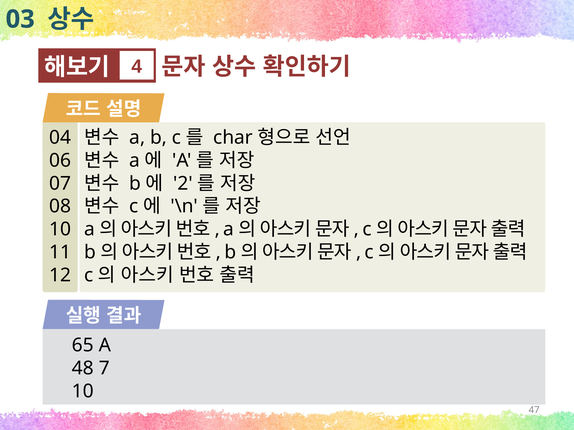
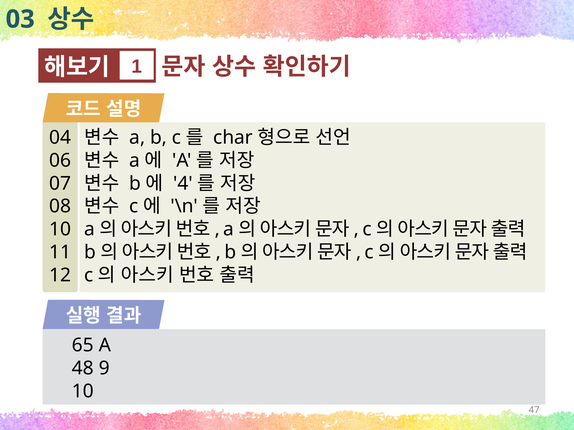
4: 4 -> 1
2: 2 -> 4
7: 7 -> 9
